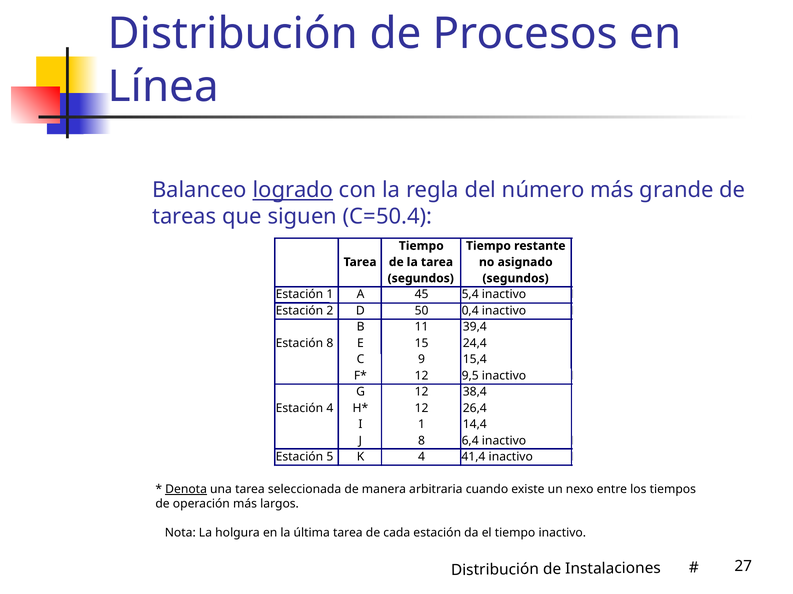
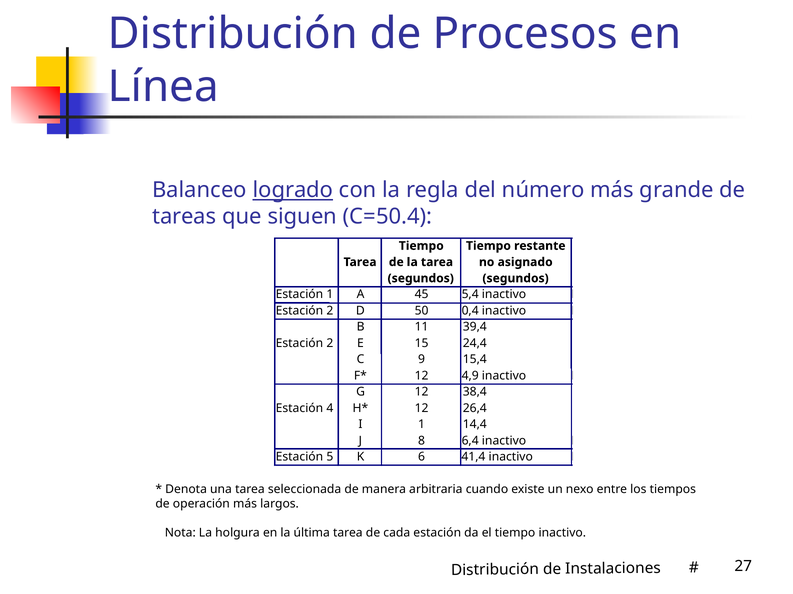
8 at (330, 344): 8 -> 2
9,5: 9,5 -> 4,9
K 4: 4 -> 6
Denota underline: present -> none
